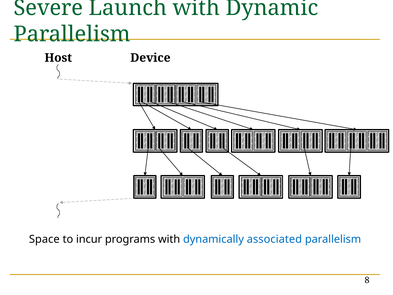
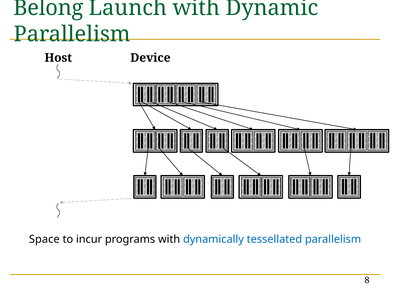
Severe: Severe -> Belong
associated: associated -> tessellated
